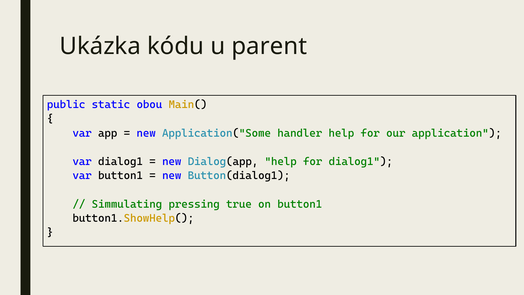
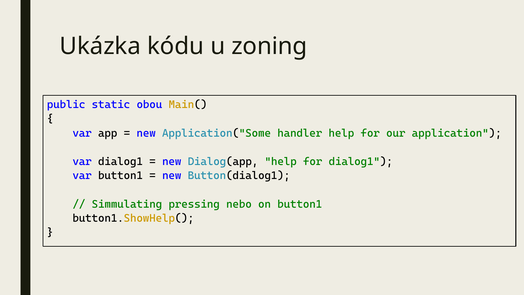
parent: parent -> zoning
true: true -> nebo
